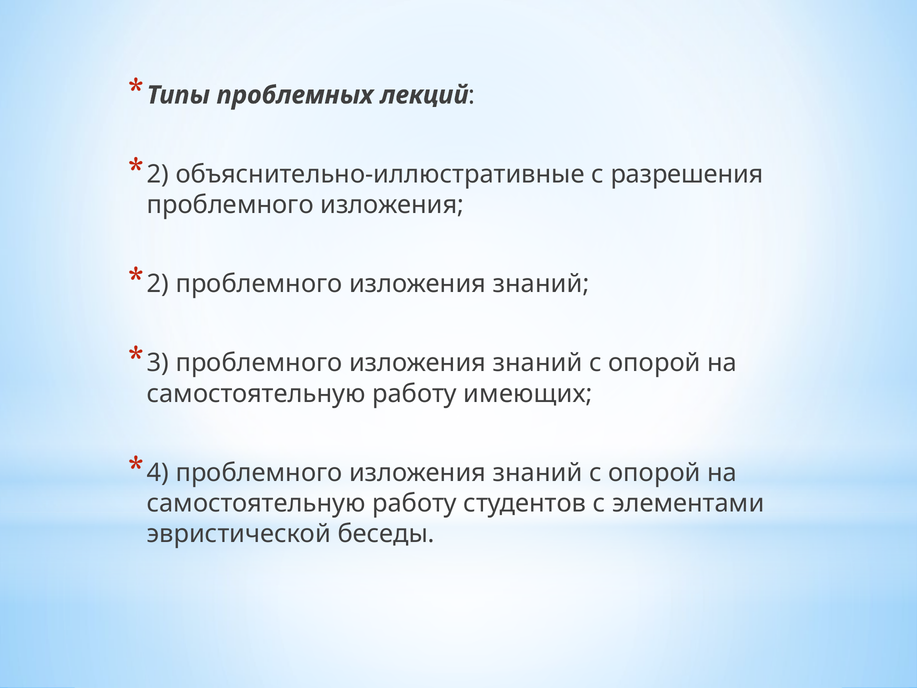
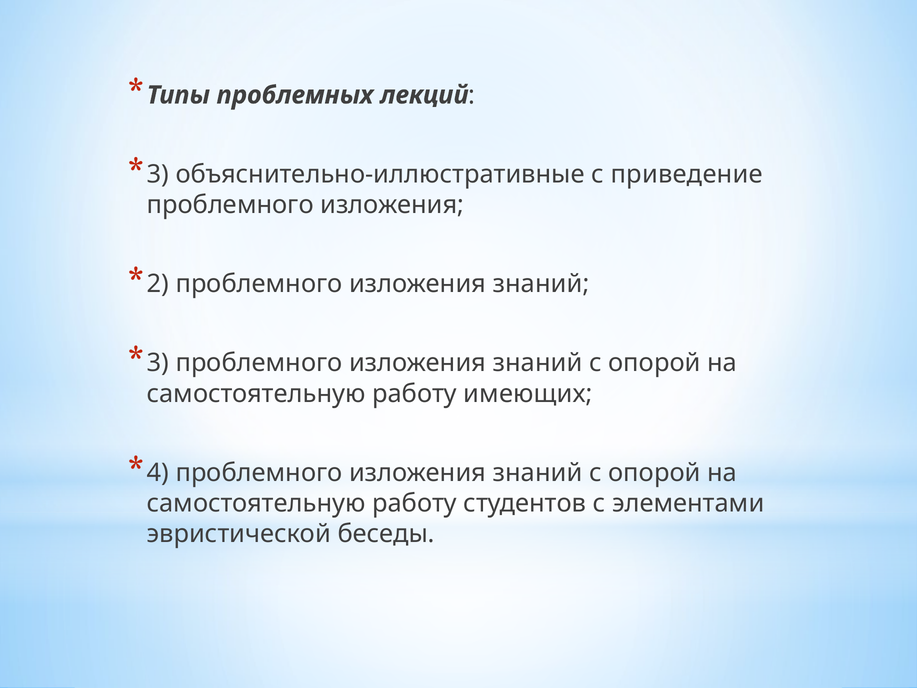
2 at (158, 174): 2 -> 3
разрешения: разрешения -> приведение
